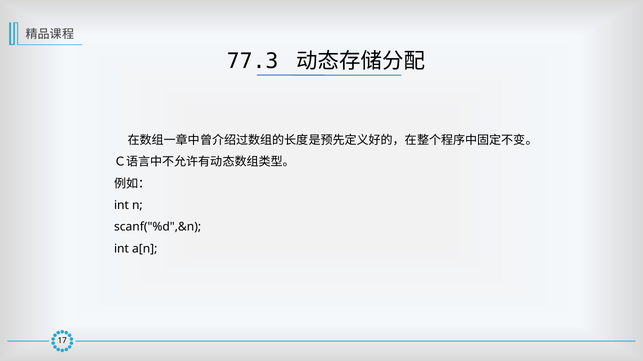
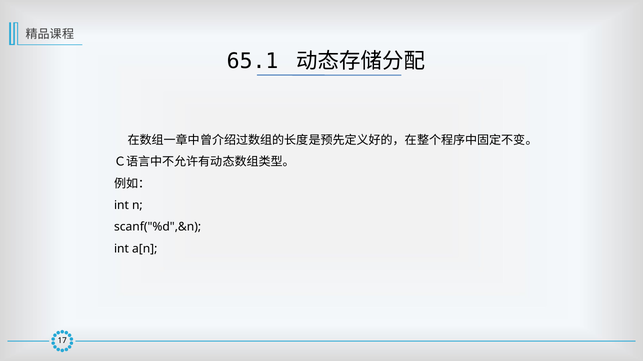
77.3: 77.3 -> 65.1
